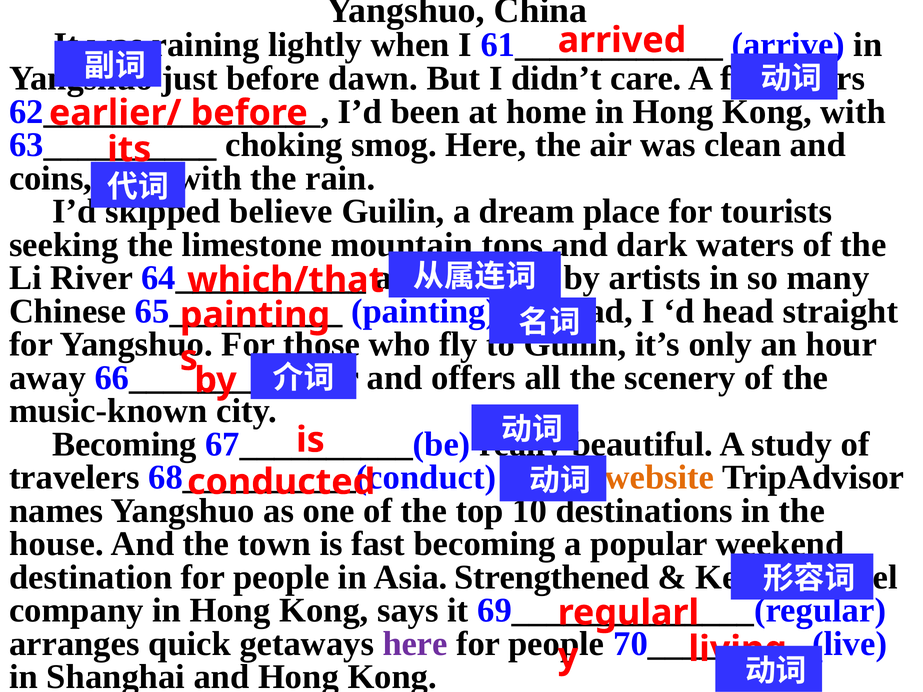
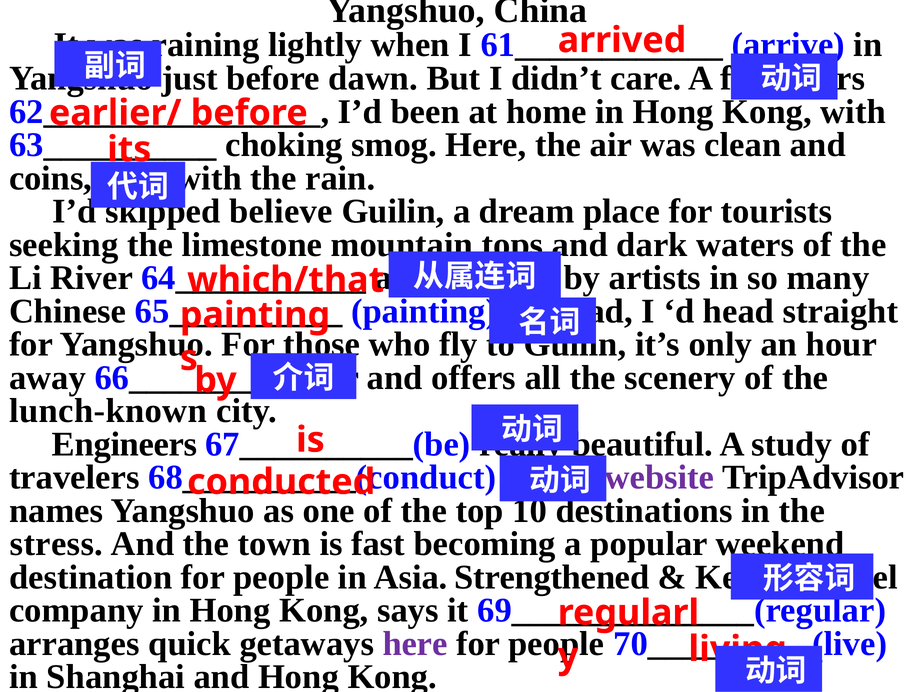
music-known: music-known -> lunch-known
Becoming at (125, 444): Becoming -> Engineers
website colour: orange -> purple
house: house -> stress
